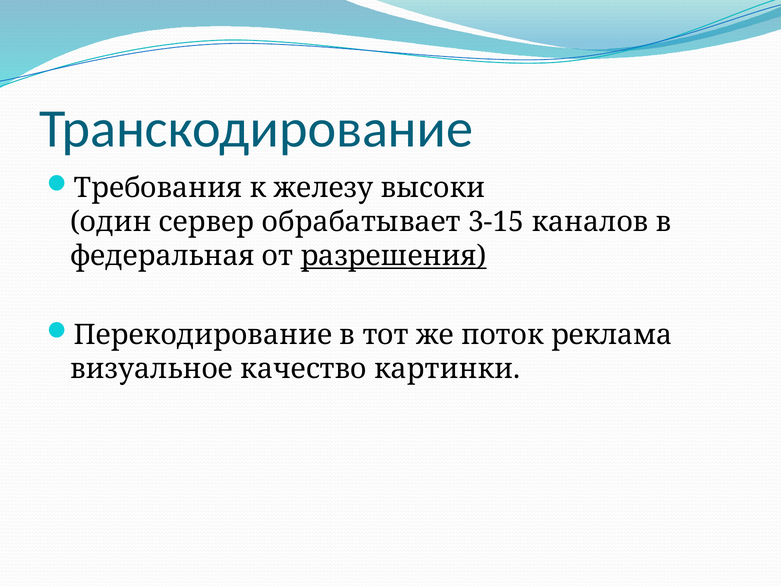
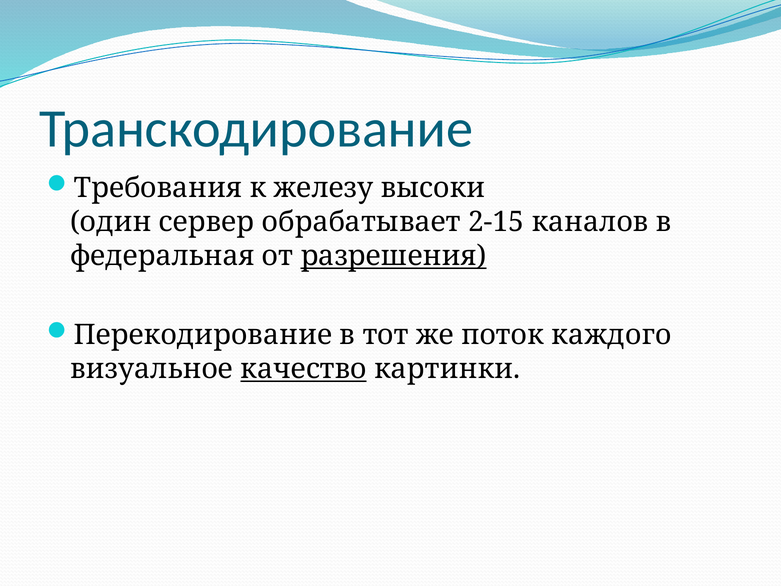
3-15: 3-15 -> 2-15
реклама: реклама -> каждого
качество underline: none -> present
